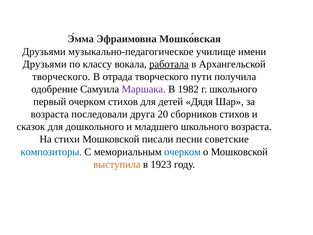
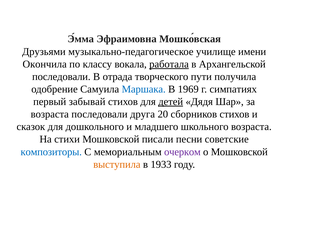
Друзьями at (45, 64): Друзьями -> Окончила
творческого at (61, 77): творческого -> последовали
Маршака colour: purple -> blue
1982: 1982 -> 1969
г школьного: школьного -> симпатиях
первый очерком: очерком -> забывай
детей underline: none -> present
очерком at (182, 152) colour: blue -> purple
1923: 1923 -> 1933
